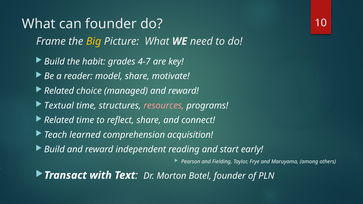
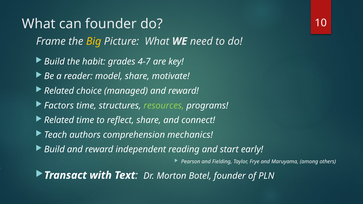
Textual: Textual -> Factors
resources colour: pink -> light green
learned: learned -> authors
acquisition: acquisition -> mechanics
